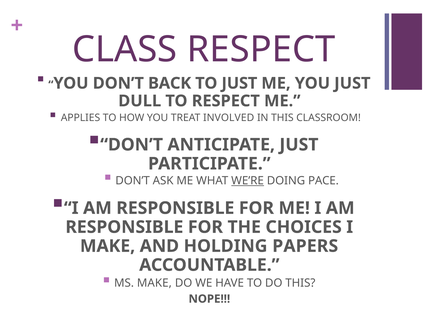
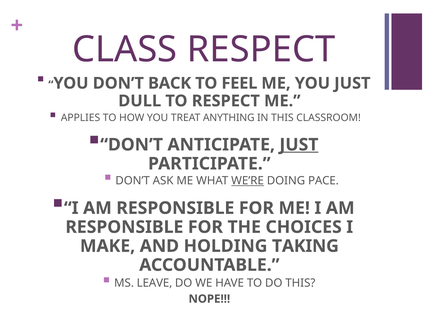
TO JUST: JUST -> FEEL
INVOLVED: INVOLVED -> ANYTHING
JUST at (299, 145) underline: none -> present
PAPERS: PAPERS -> TAKING
MS MAKE: MAKE -> LEAVE
